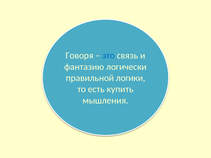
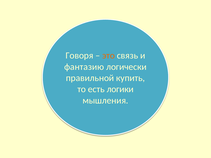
это colour: blue -> orange
логики: логики -> купить
купить: купить -> логики
